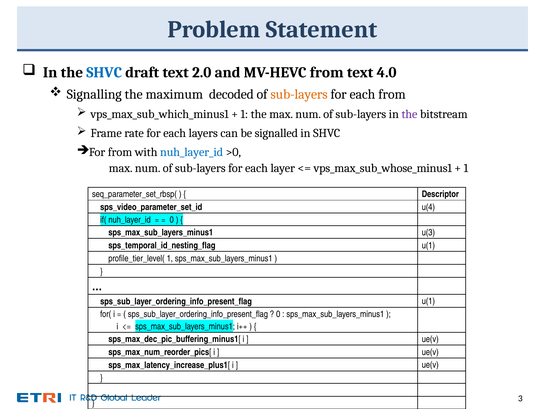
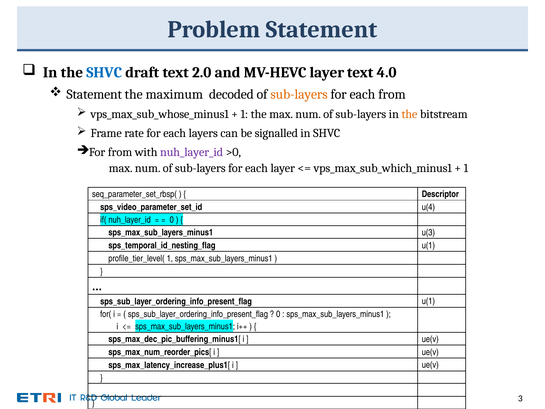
MV-HEVC from: from -> layer
Signalling at (94, 94): Signalling -> Statement
vps_max_sub_which_minus1: vps_max_sub_which_minus1 -> vps_max_sub_whose_minus1
the at (409, 114) colour: purple -> orange
nuh_layer_id at (192, 152) colour: blue -> purple
vps_max_sub_whose_minus1: vps_max_sub_whose_minus1 -> vps_max_sub_which_minus1
